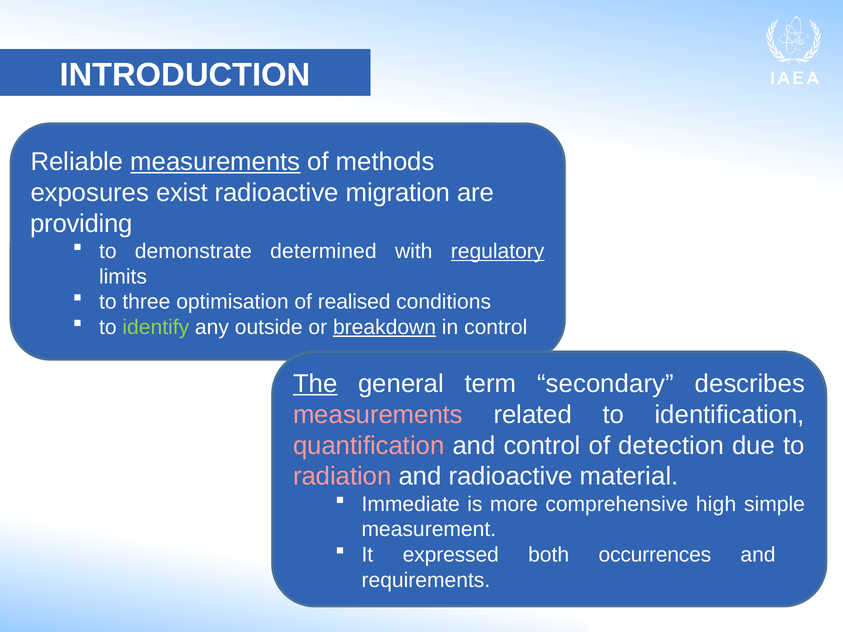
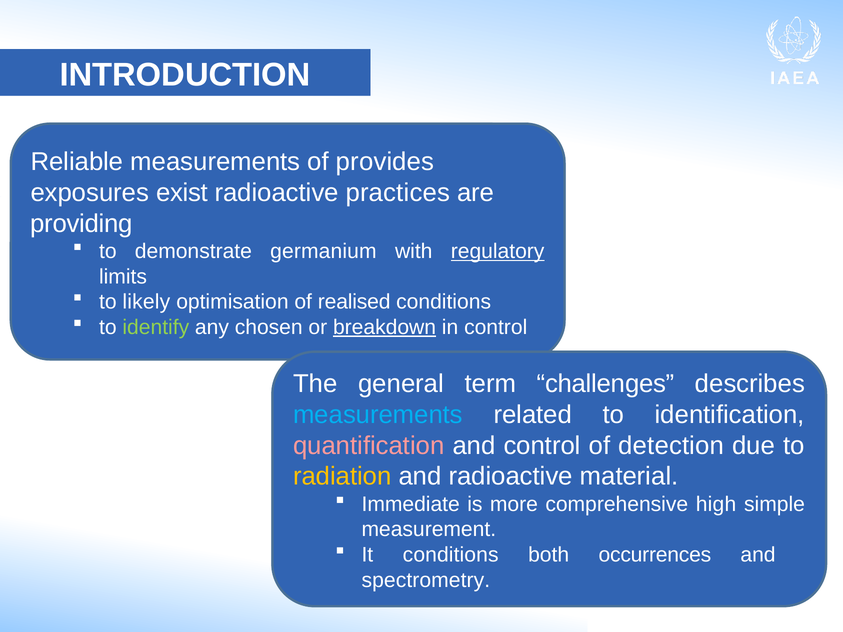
measurements at (215, 162) underline: present -> none
methods: methods -> provides
migration: migration -> practices
determined: determined -> germanium
three: three -> likely
outside: outside -> chosen
The underline: present -> none
secondary: secondary -> challenges
measurements at (378, 415) colour: pink -> light blue
radiation colour: pink -> yellow
It expressed: expressed -> conditions
requirements: requirements -> spectrometry
